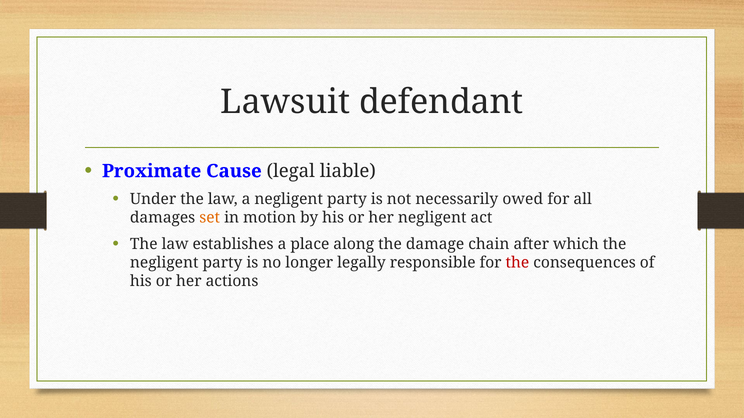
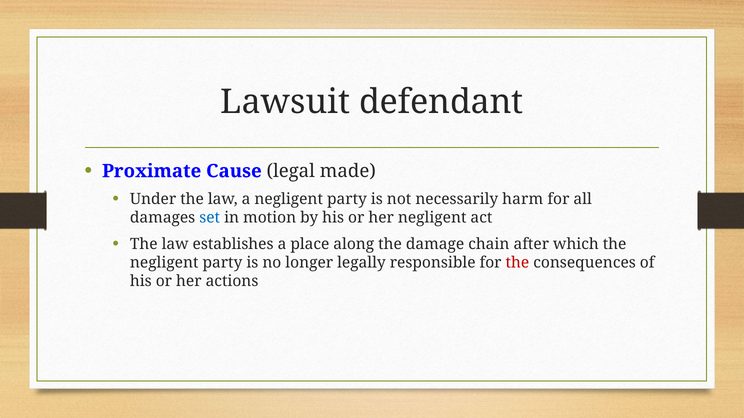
liable: liable -> made
owed: owed -> harm
set colour: orange -> blue
